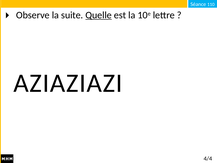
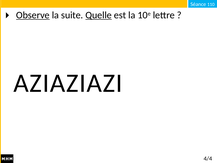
Observe underline: none -> present
